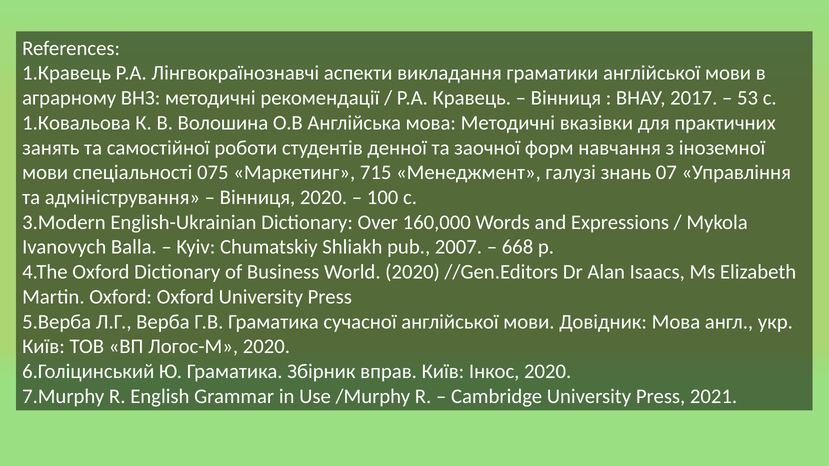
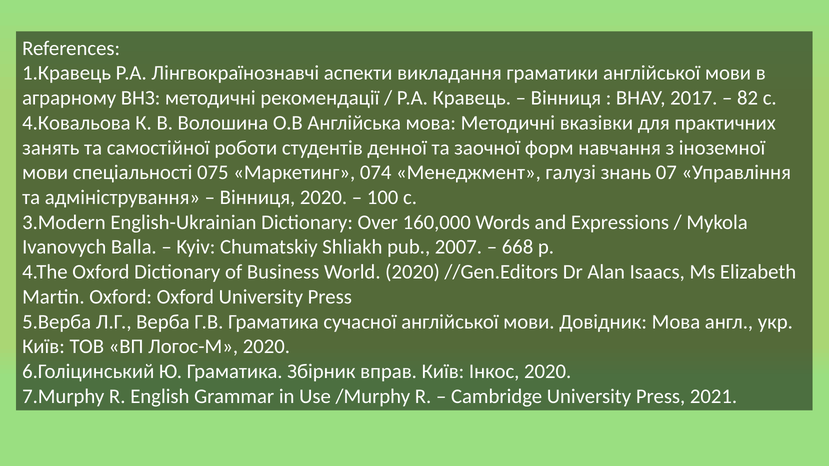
53: 53 -> 82
1.Ковальова: 1.Ковальова -> 4.Ковальова
715: 715 -> 074
